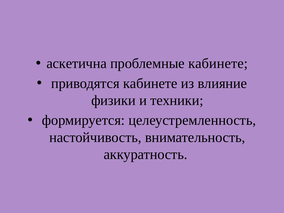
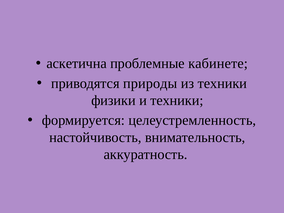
приводятся кабинете: кабинете -> природы
из влияние: влияние -> техники
